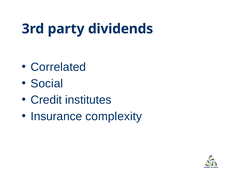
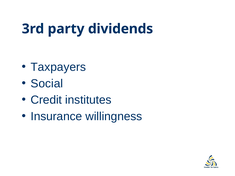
Correlated: Correlated -> Taxpayers
complexity: complexity -> willingness
